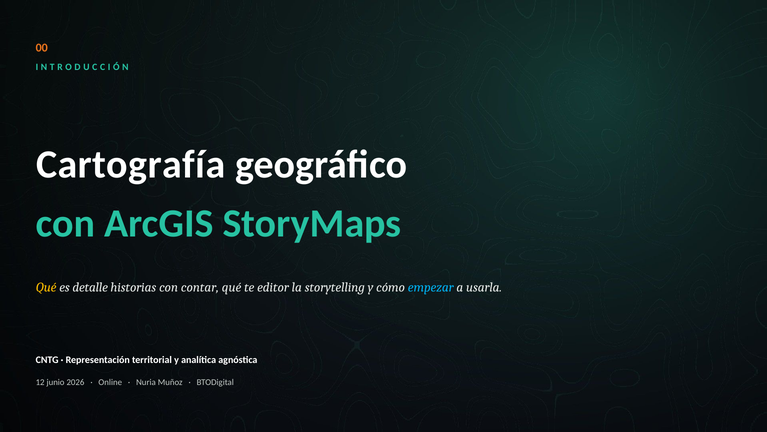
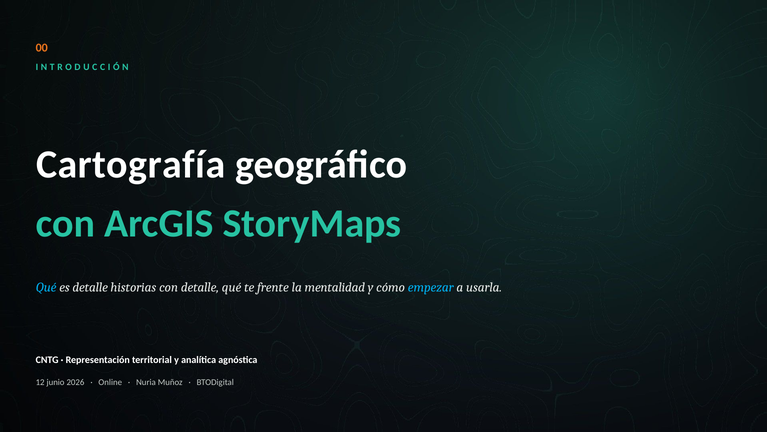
Qué at (46, 287) colour: yellow -> light blue
con contar: contar -> detalle
editor: editor -> frente
storytelling: storytelling -> mentalidad
